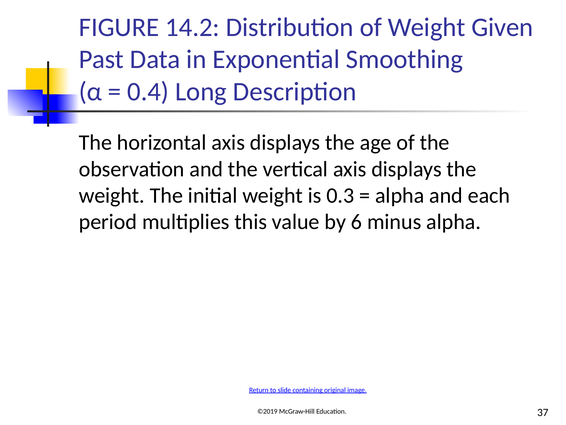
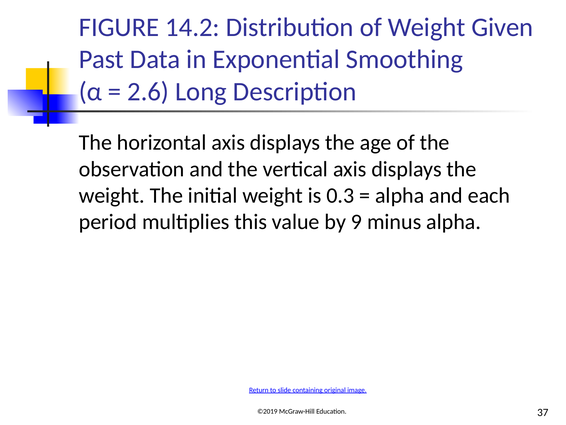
0.4: 0.4 -> 2.6
6: 6 -> 9
